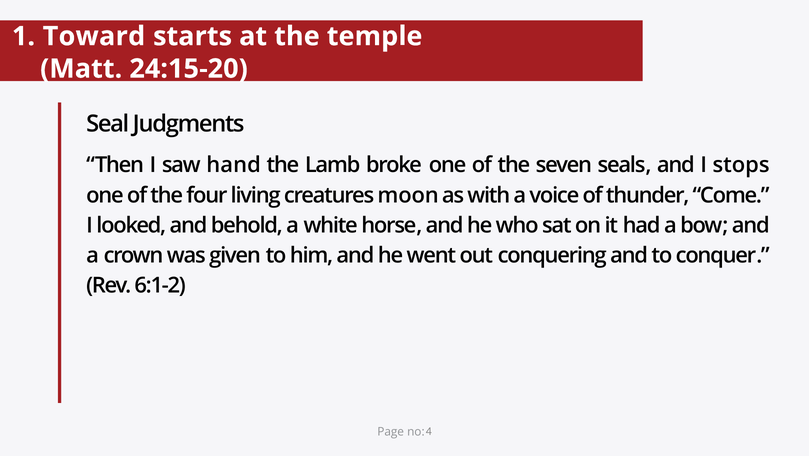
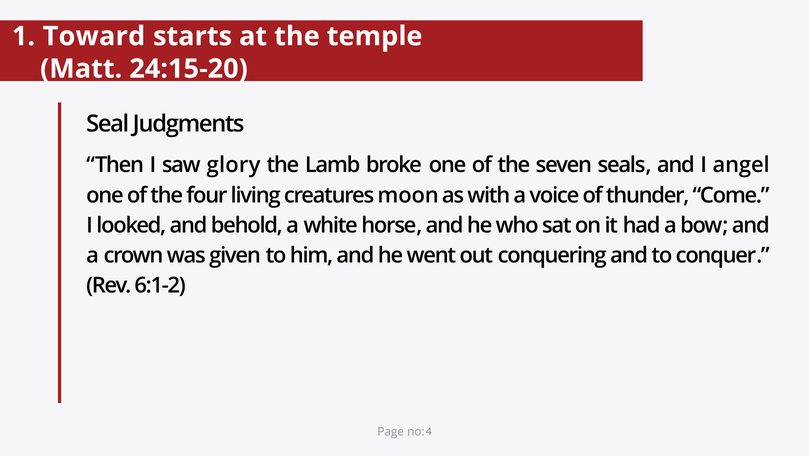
hand: hand -> glory
stops: stops -> angel
